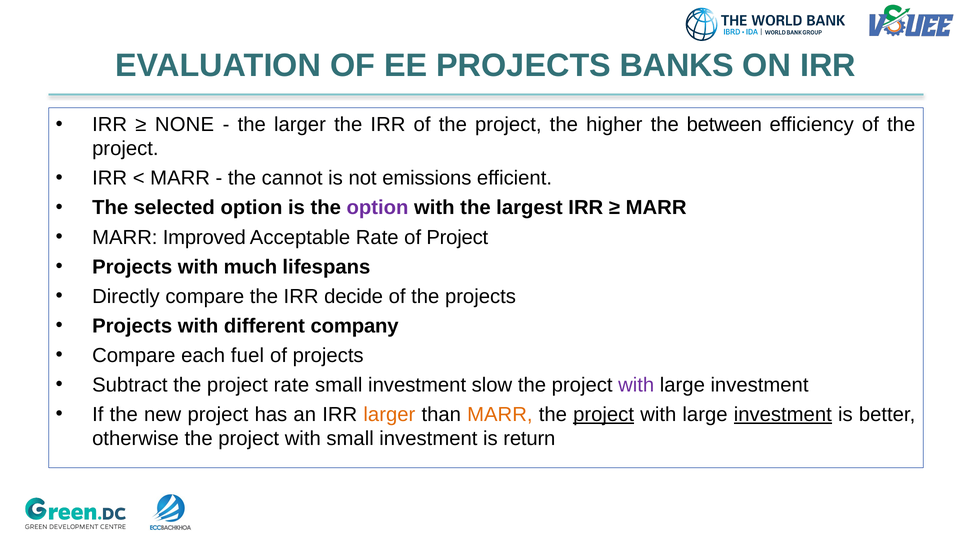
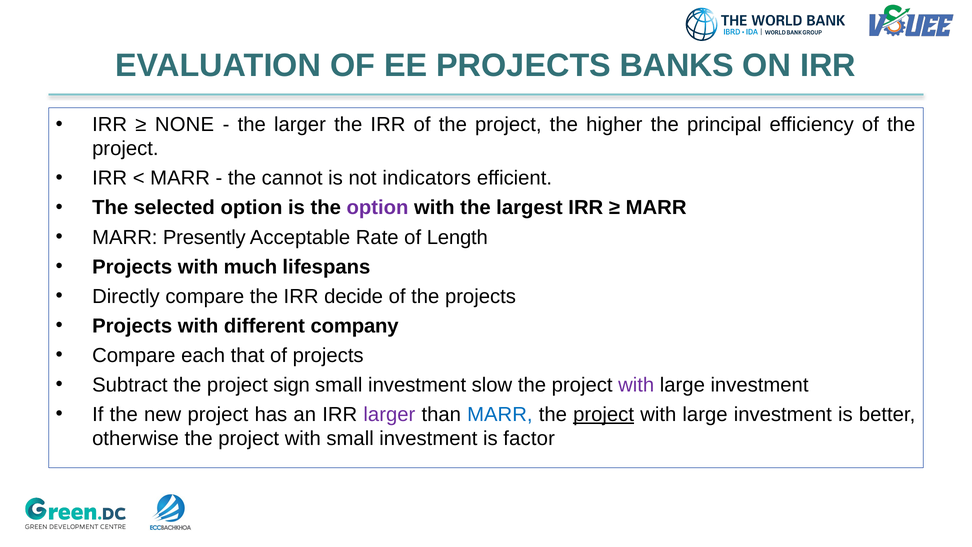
between: between -> principal
emissions: emissions -> indicators
Improved: Improved -> Presently
of Project: Project -> Length
fuel: fuel -> that
project rate: rate -> sign
larger at (389, 414) colour: orange -> purple
MARR at (500, 414) colour: orange -> blue
investment at (783, 414) underline: present -> none
return: return -> factor
